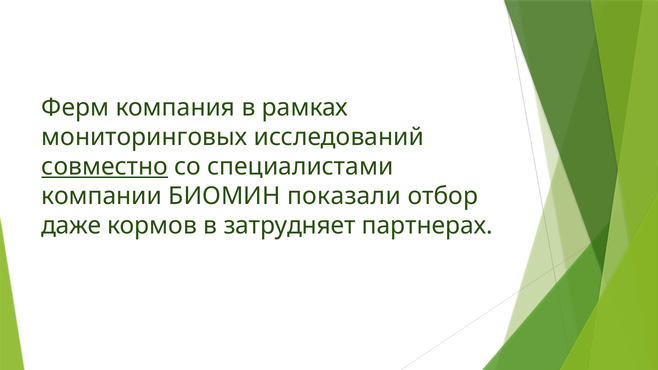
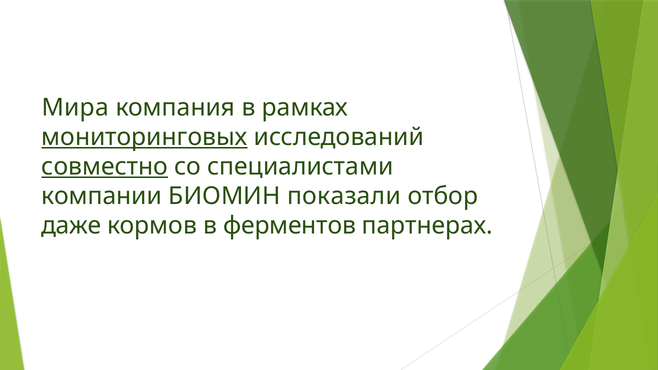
Ферм: Ферм -> Мира
мониторинговых underline: none -> present
затрудняет: затрудняет -> ферментов
